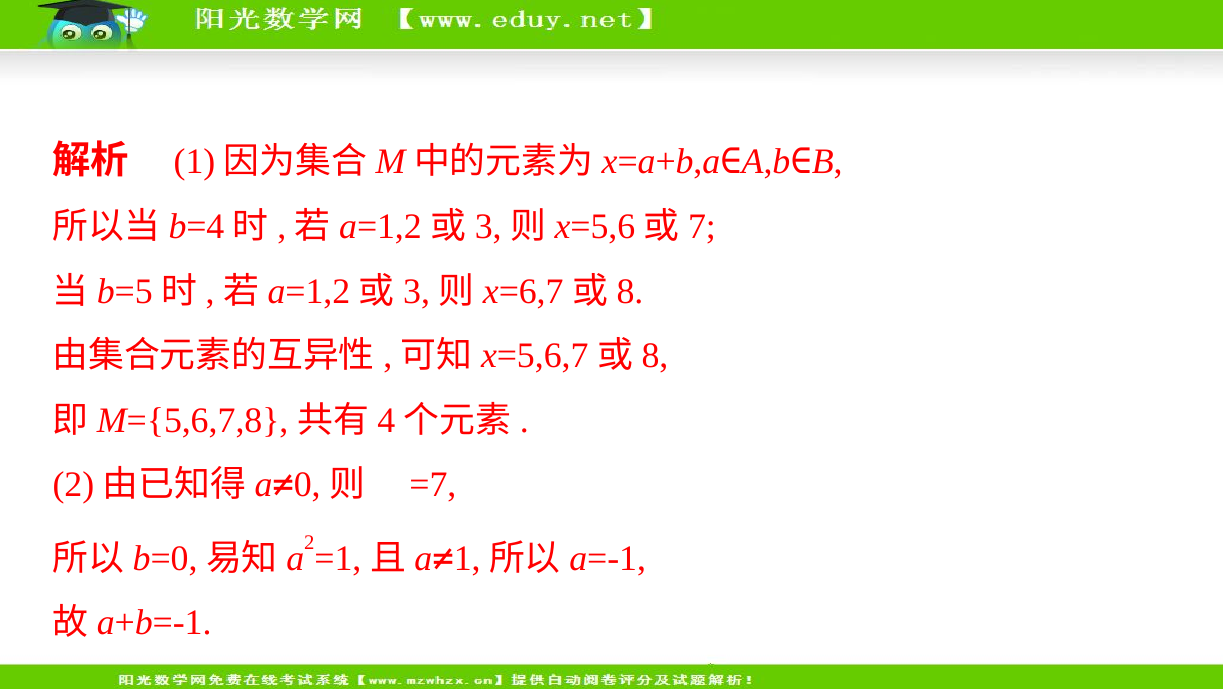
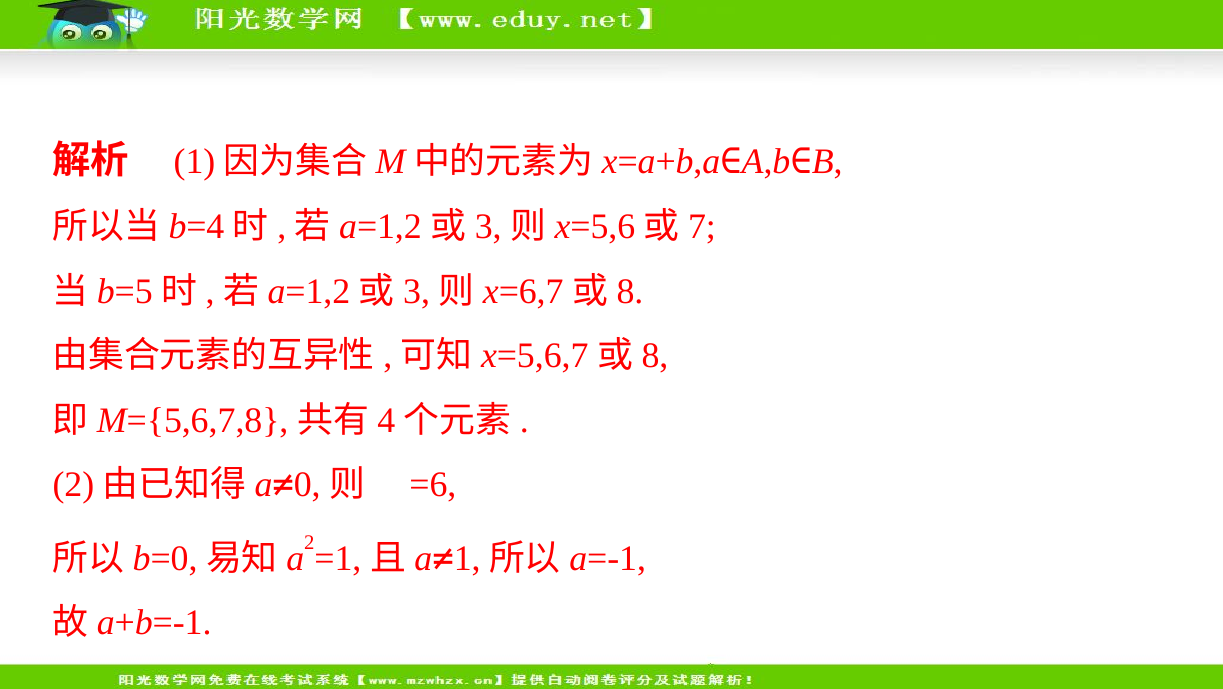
=7: =7 -> =6
